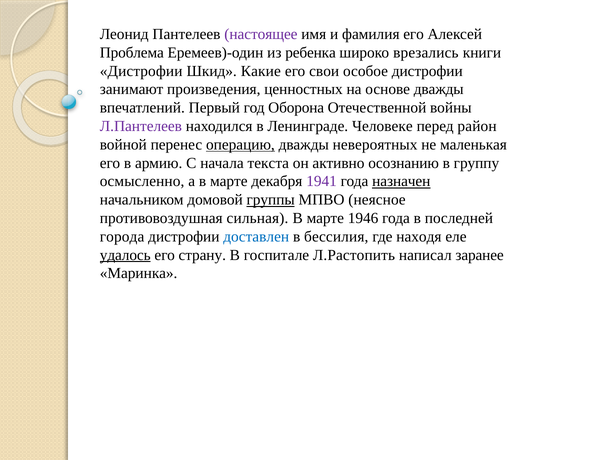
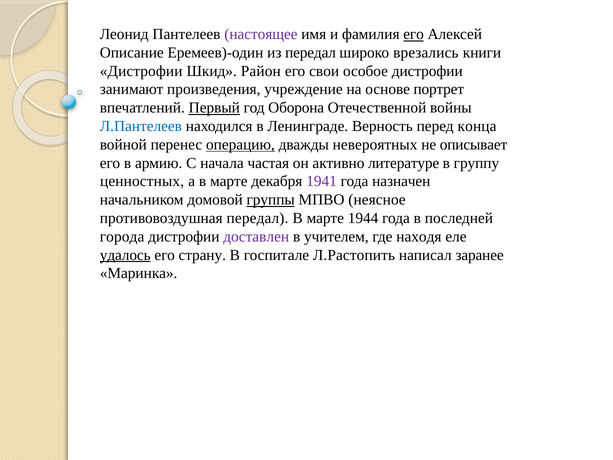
его at (414, 34) underline: none -> present
Проблема: Проблема -> Описание
из ребенка: ребенка -> передал
Какие: Какие -> Район
ценностных: ценностных -> учреждение
основе дважды: дважды -> портрет
Первый underline: none -> present
Л.Пантелеев colour: purple -> blue
Человеке: Человеке -> Верность
район: район -> конца
маленькая: маленькая -> описывает
текста: текста -> частая
осознанию: осознанию -> литературе
осмысленно: осмысленно -> ценностных
назначен underline: present -> none
противовоздушная сильная: сильная -> передал
1946: 1946 -> 1944
доставлен colour: blue -> purple
бессилия: бессилия -> учителем
